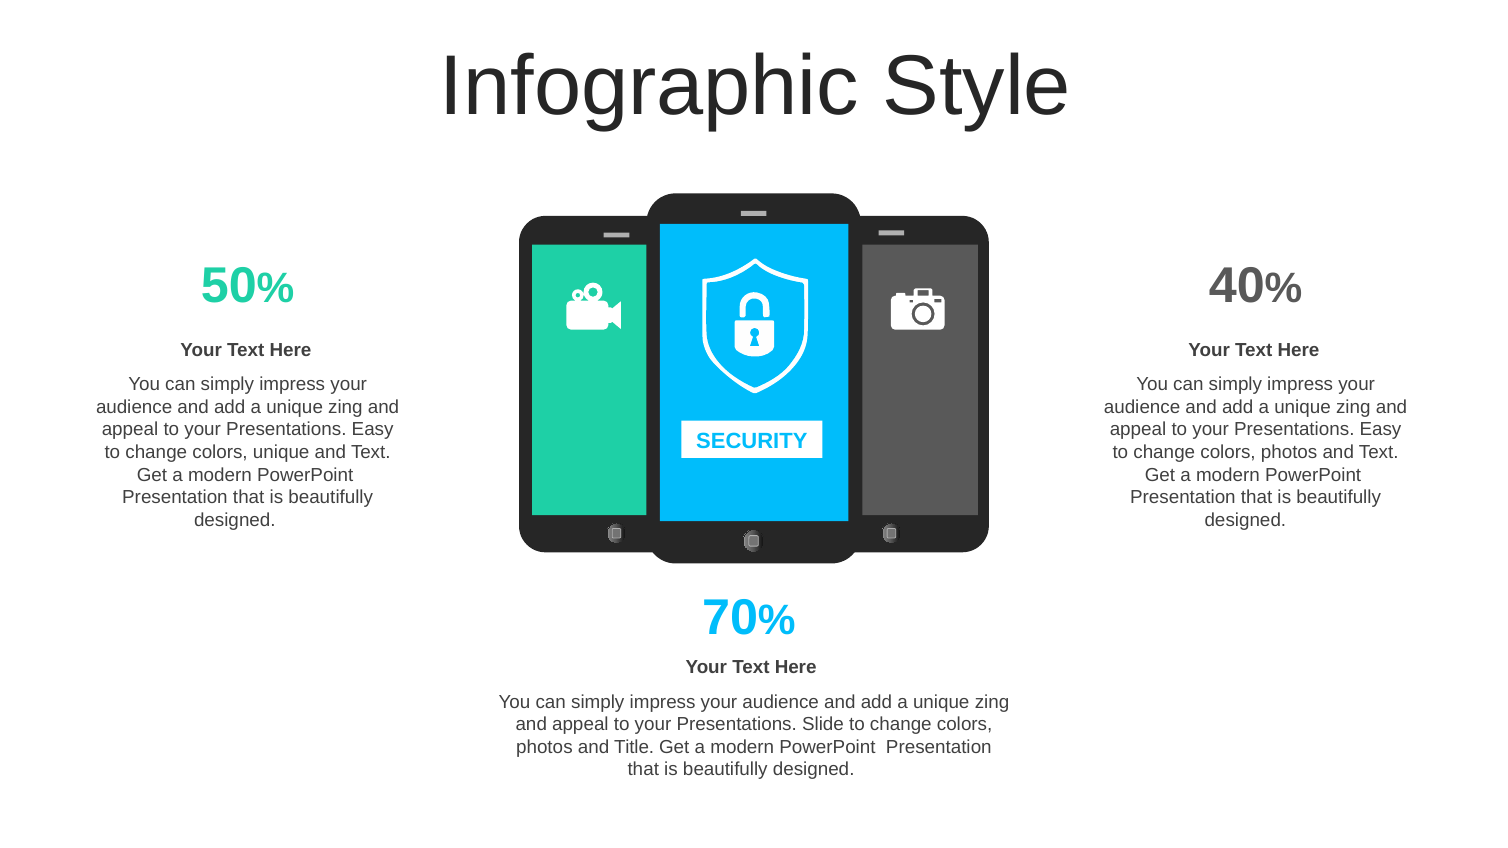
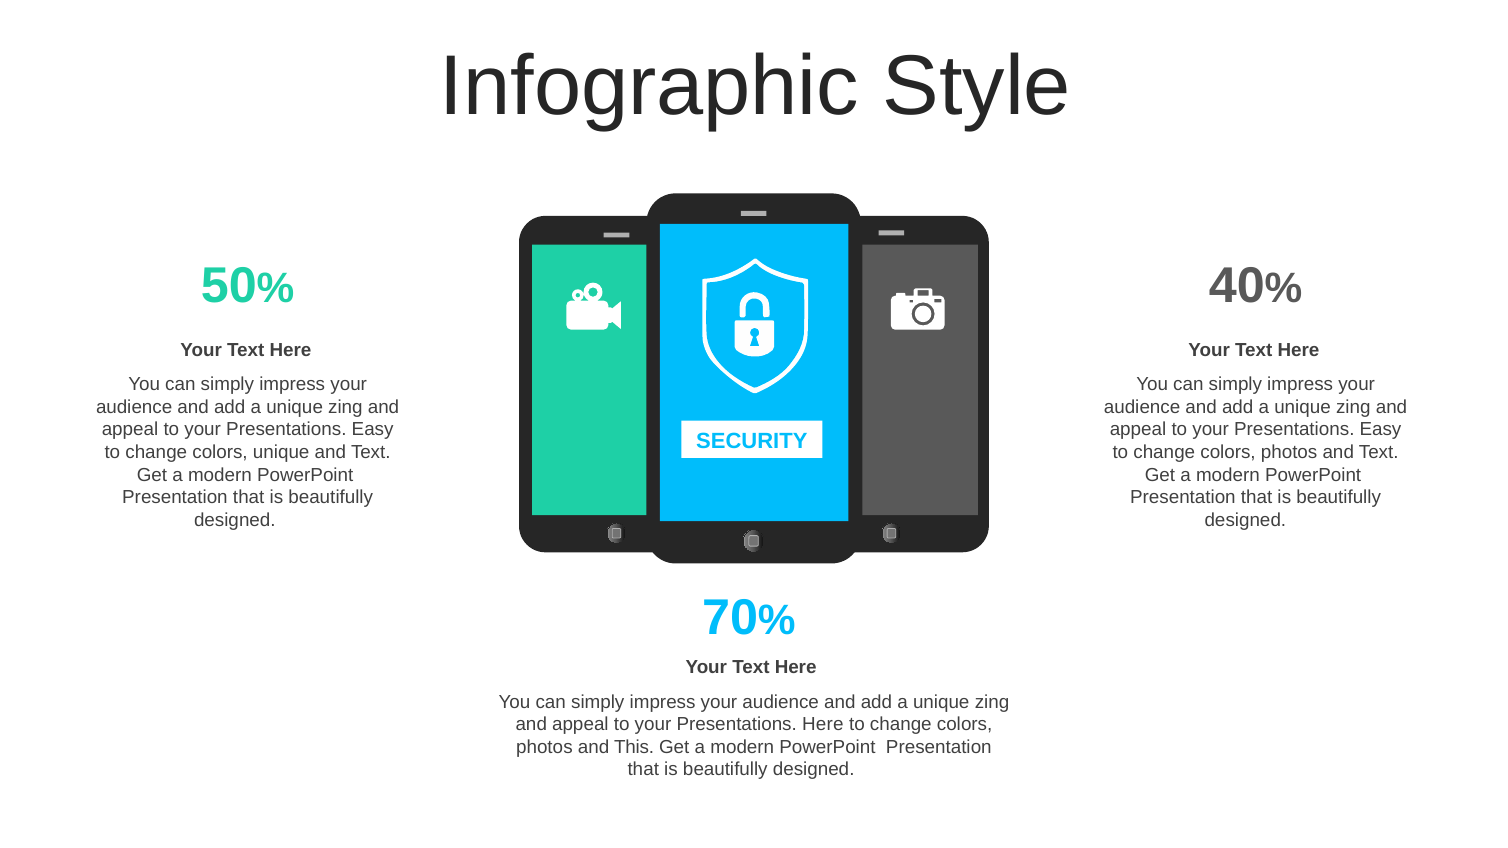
Presentations Slide: Slide -> Here
Title: Title -> This
